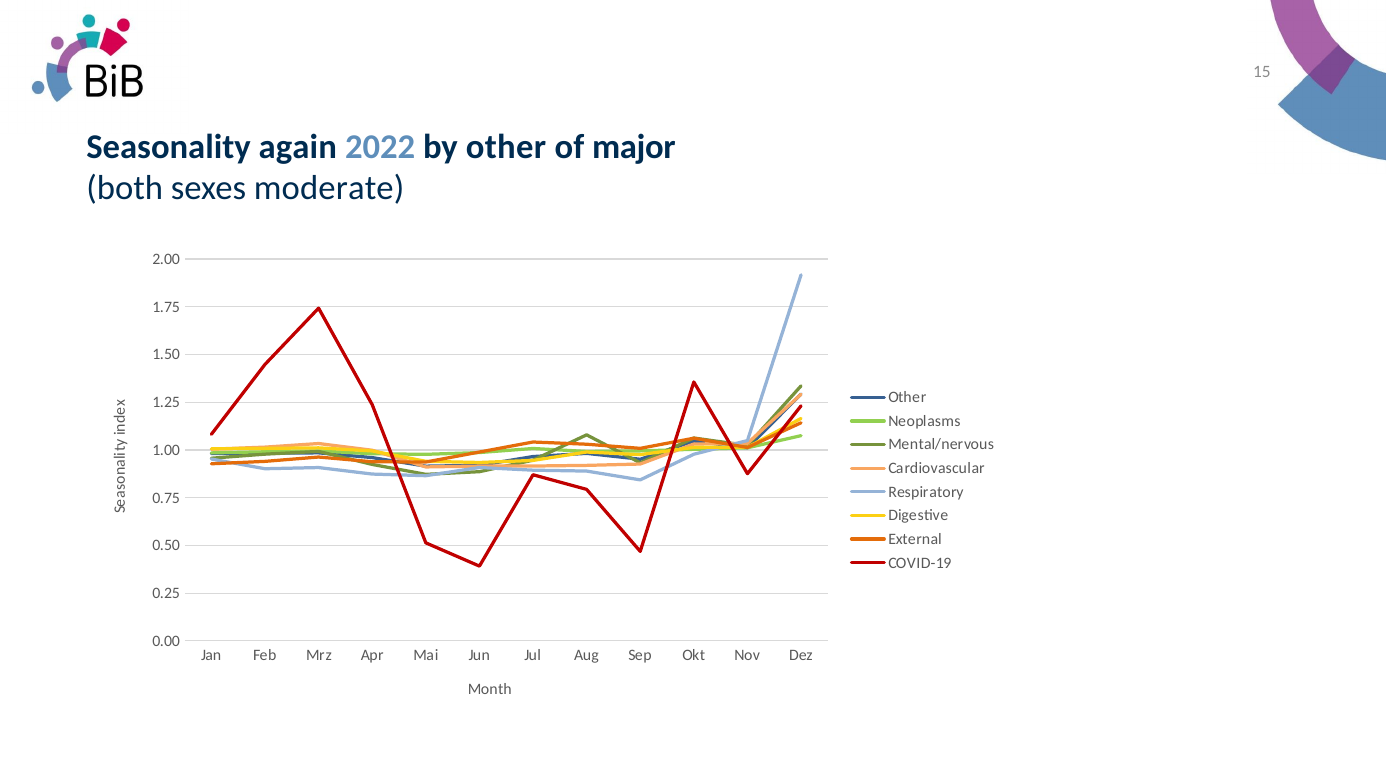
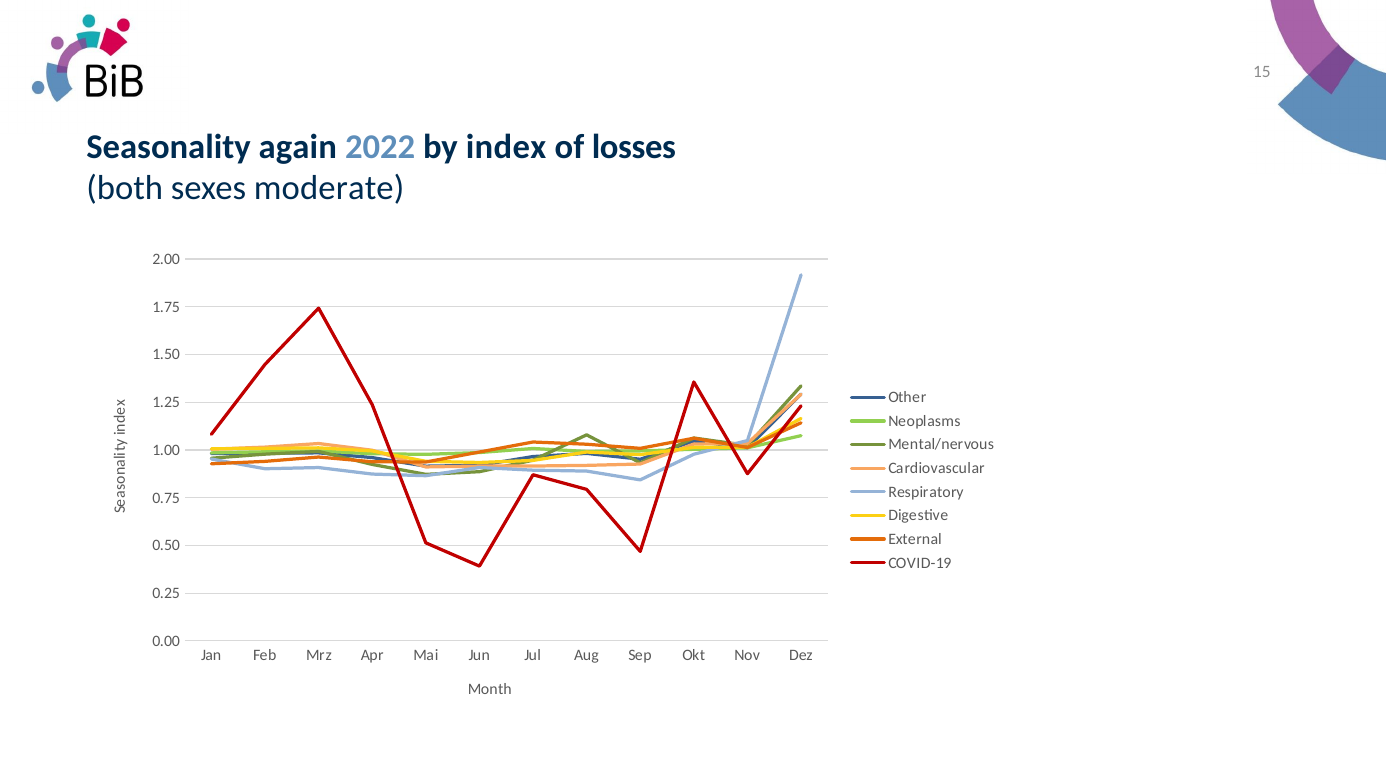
by other: other -> index
major: major -> losses
